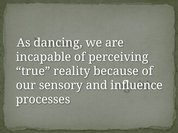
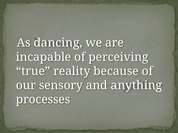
influence: influence -> anything
